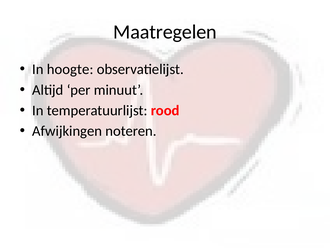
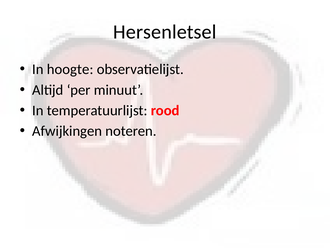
Maatregelen: Maatregelen -> Hersenletsel
